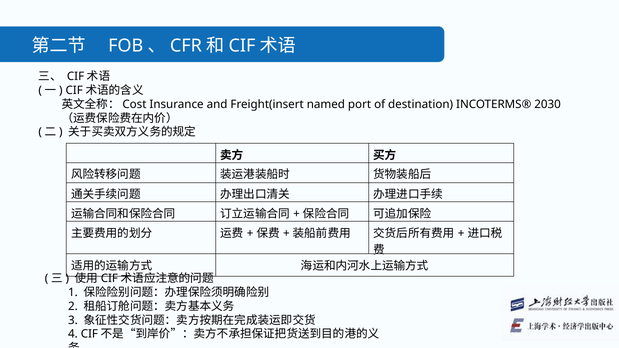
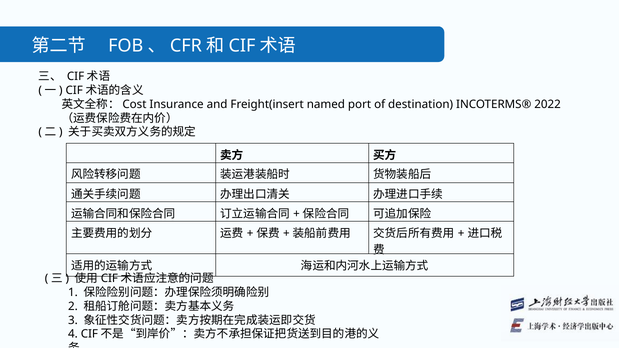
2030: 2030 -> 2022
